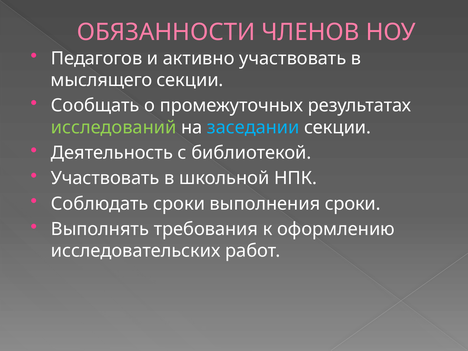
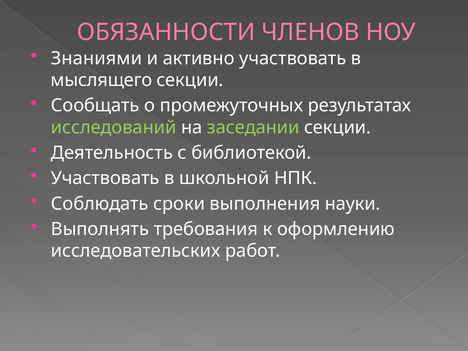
Педагогов: Педагогов -> Знаниями
заседании colour: light blue -> light green
выполнения сроки: сроки -> науки
